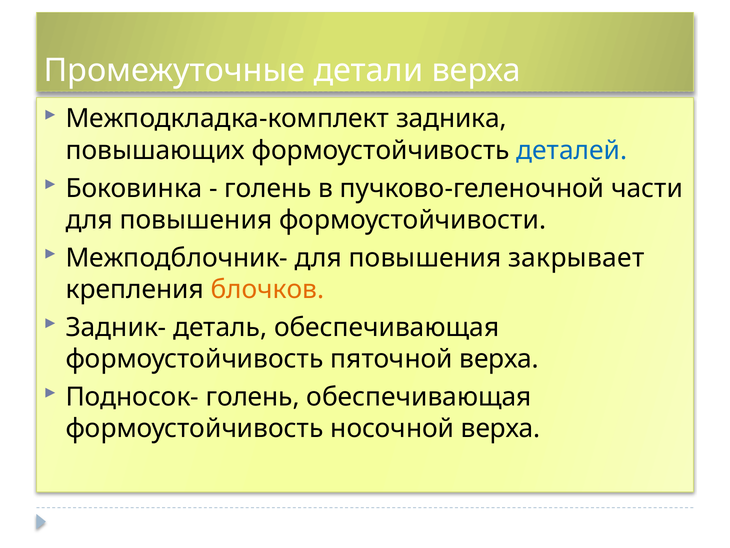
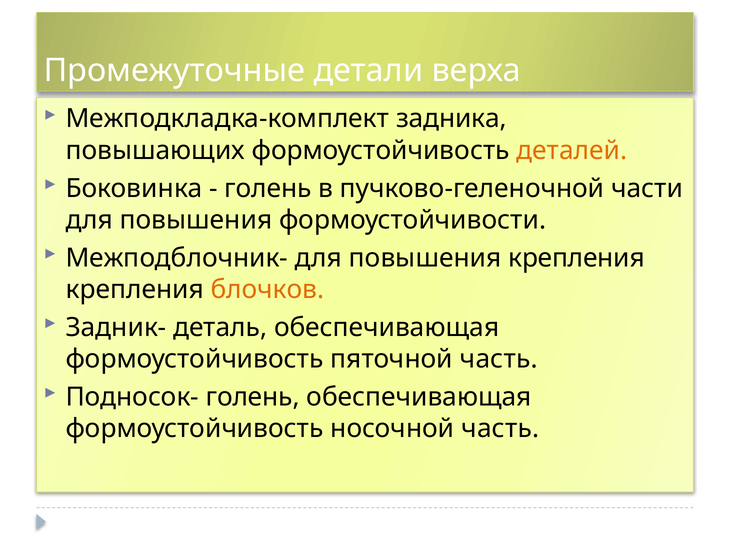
деталей colour: blue -> orange
повышения закрывает: закрывает -> крепления
пяточной верха: верха -> часть
носочной верха: верха -> часть
